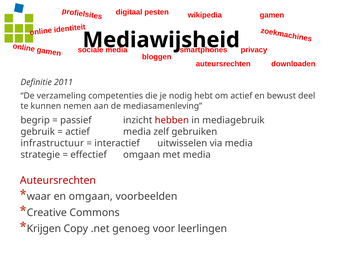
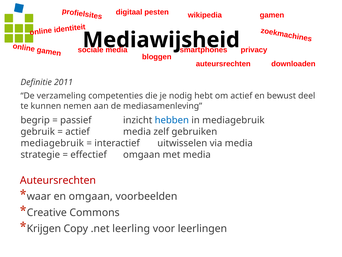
hebben colour: red -> blue
infrastructuur at (52, 143): infrastructuur -> mediagebruik
genoeg: genoeg -> leerling
